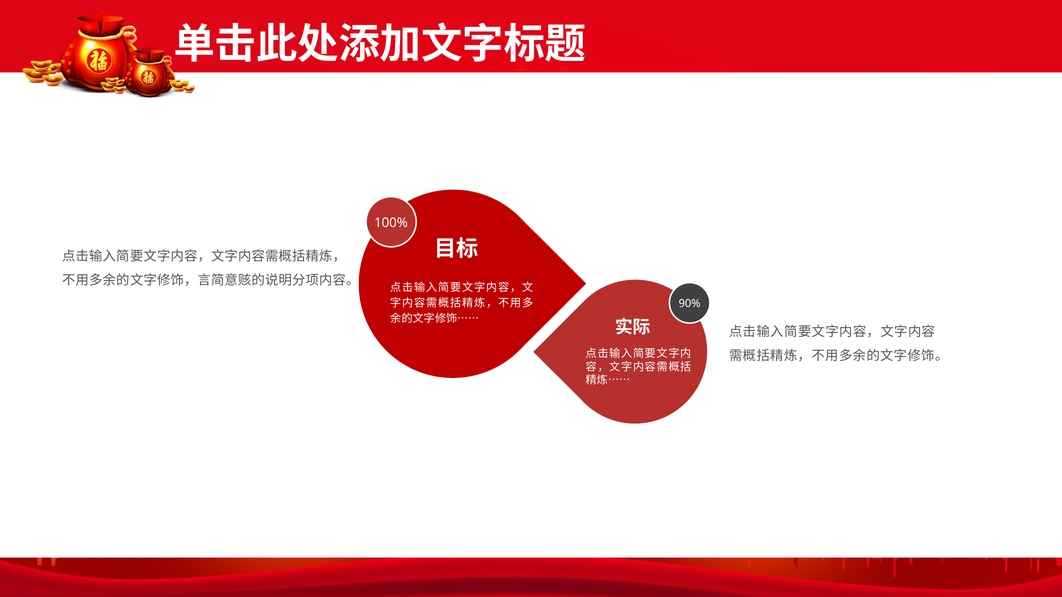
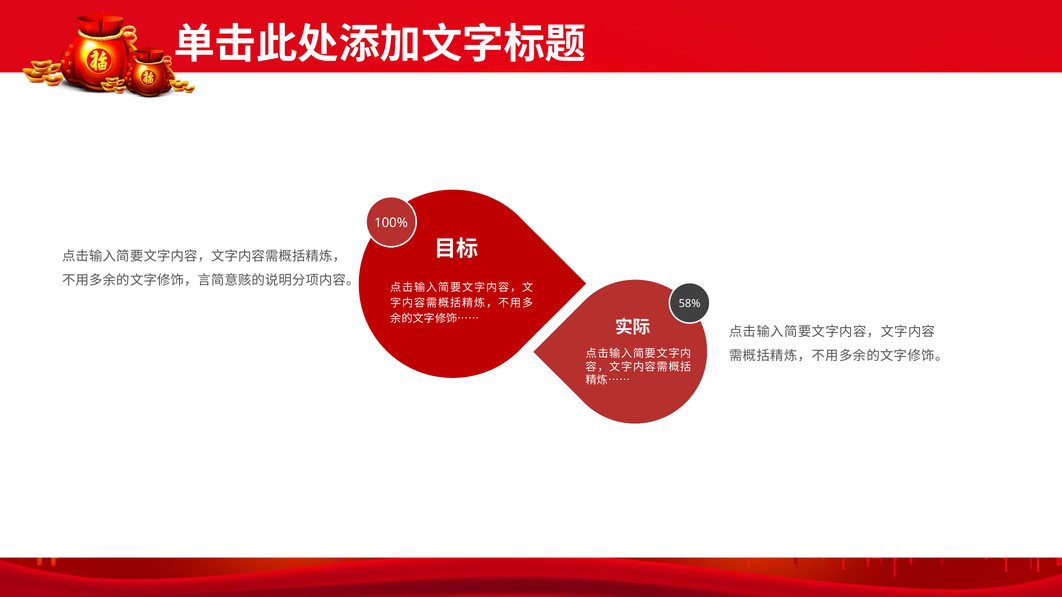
90%: 90% -> 58%
